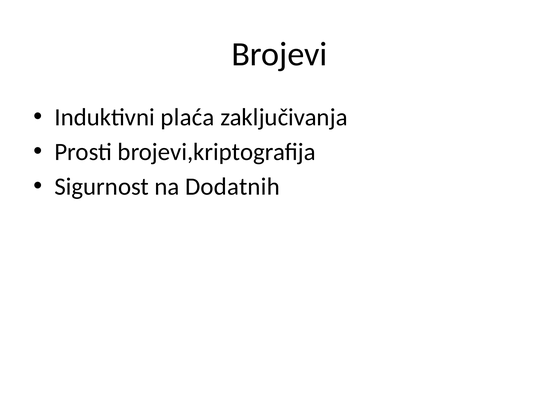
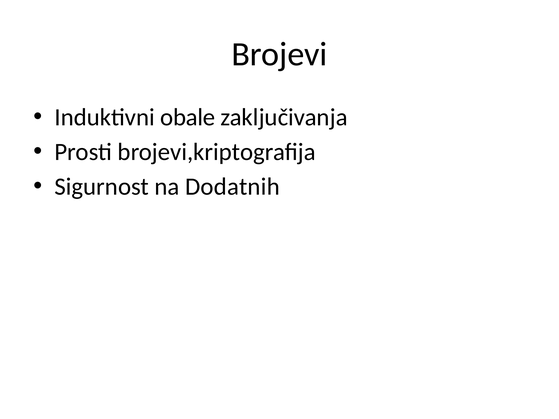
plaća: plaća -> obale
